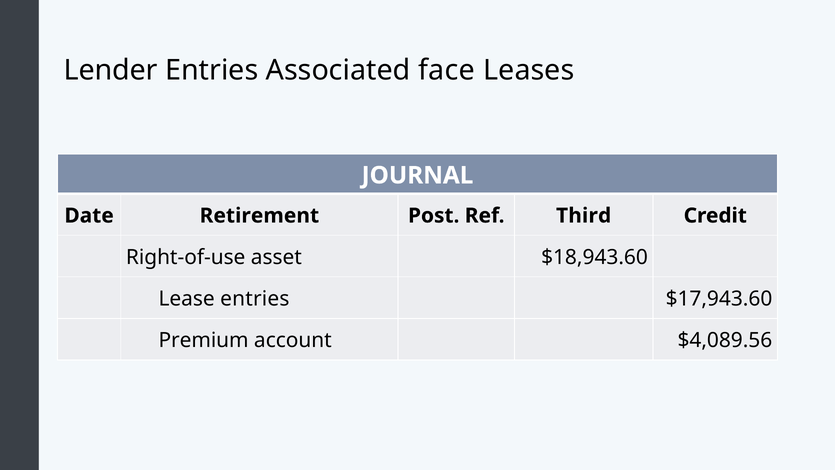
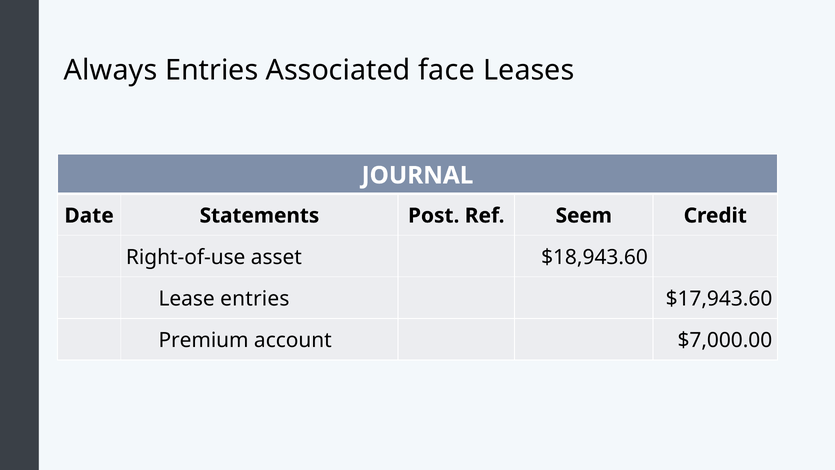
Lender: Lender -> Always
Retirement: Retirement -> Statements
Third: Third -> Seem
$4,089.56: $4,089.56 -> $7,000.00
